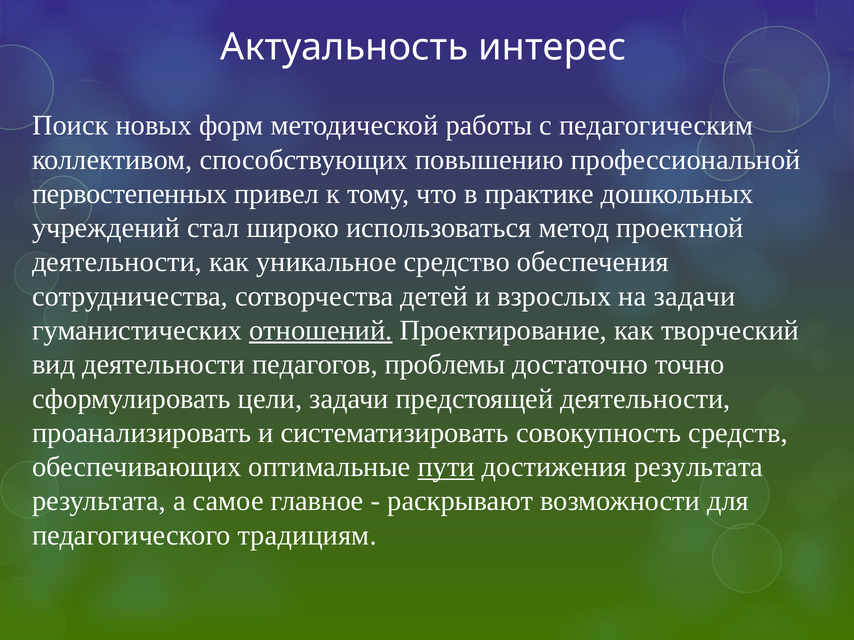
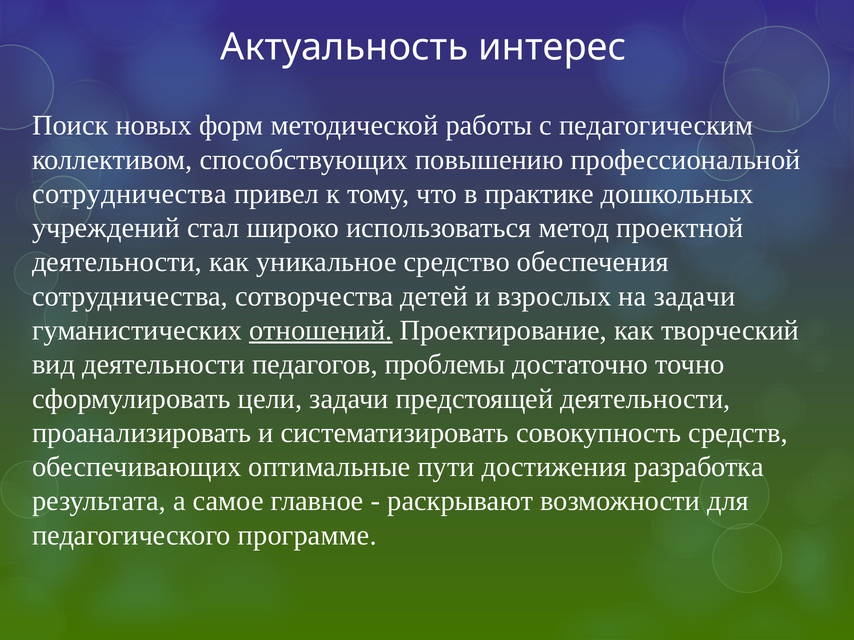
первостепенных at (130, 194): первостепенных -> сотрудничества
пути underline: present -> none
достижения результата: результата -> разработка
традициям: традициям -> программе
